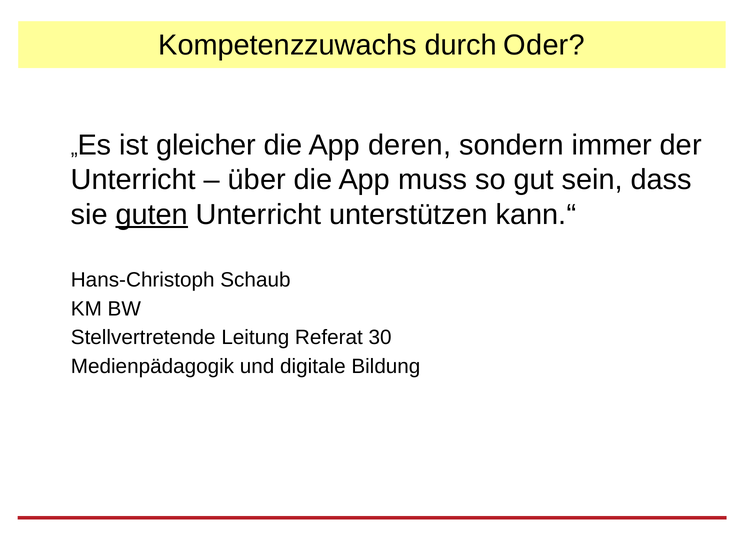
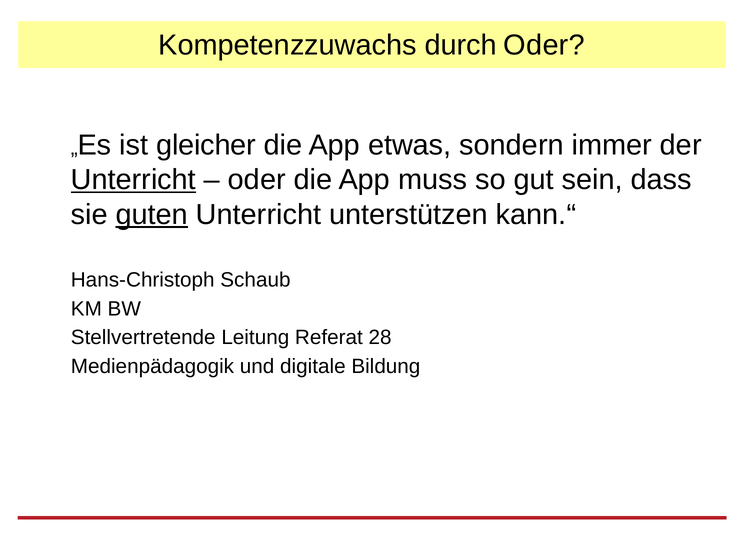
deren: deren -> etwas
Unterricht at (133, 180) underline: none -> present
über at (257, 180): über -> oder
30: 30 -> 28
